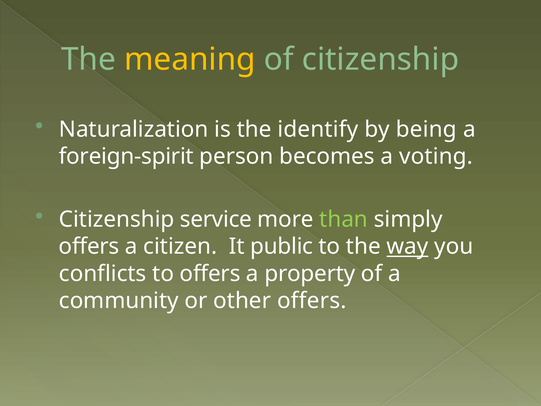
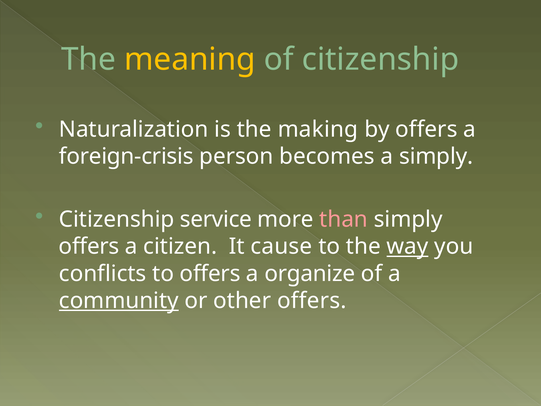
identify: identify -> making
by being: being -> offers
foreign-spirit: foreign-spirit -> foreign-crisis
a voting: voting -> simply
than colour: light green -> pink
public: public -> cause
property: property -> organize
community underline: none -> present
